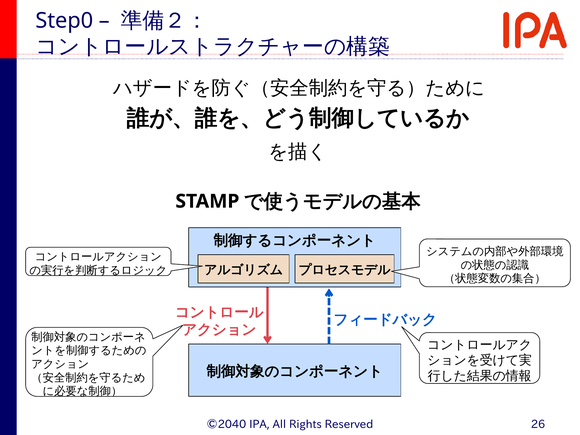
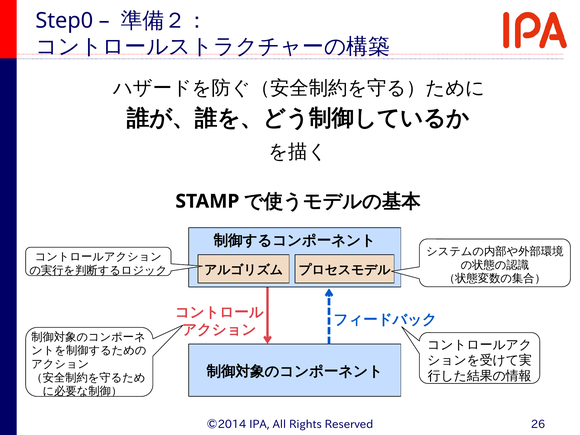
©2040: ©2040 -> ©2014
